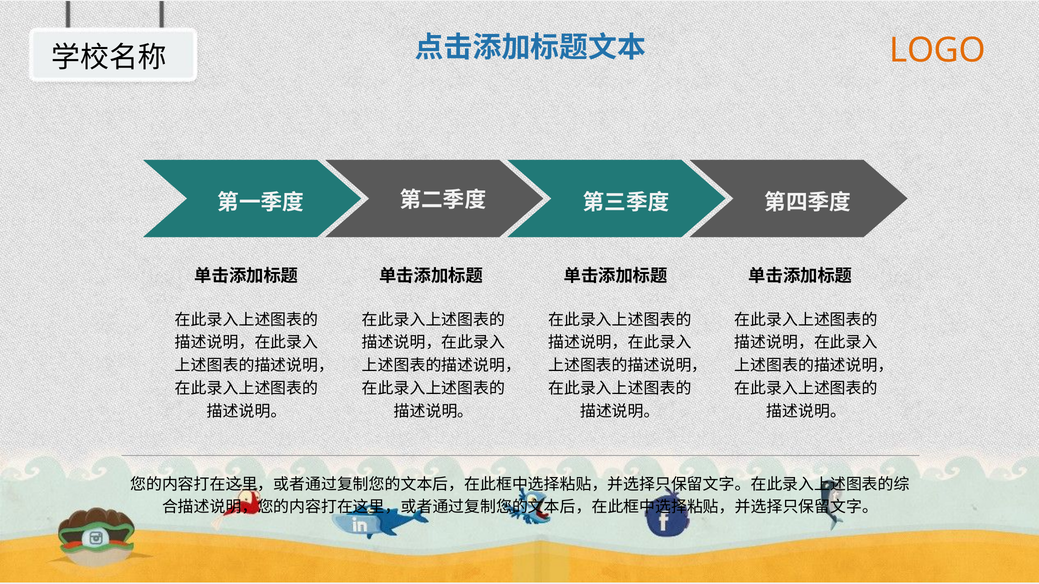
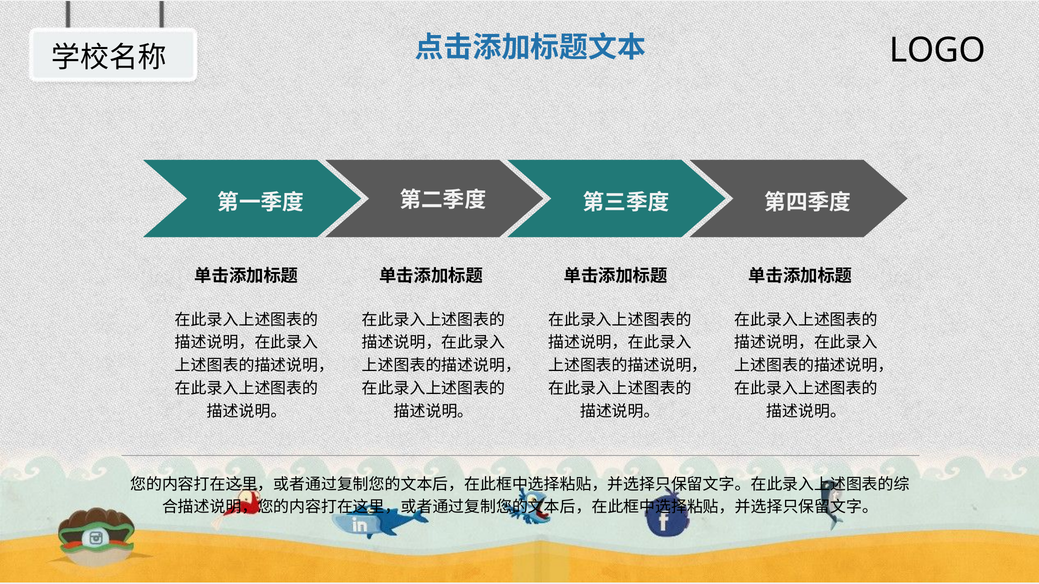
LOGO colour: orange -> black
